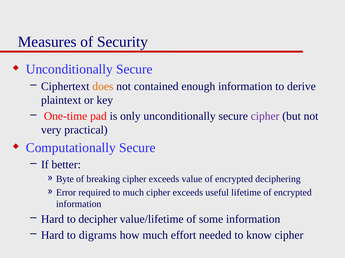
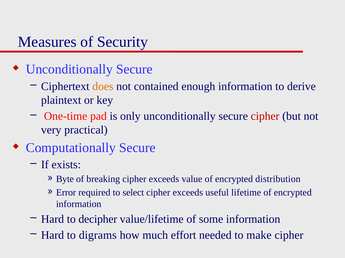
cipher at (265, 116) colour: purple -> red
better: better -> exists
deciphering: deciphering -> distribution
to much: much -> select
know: know -> make
